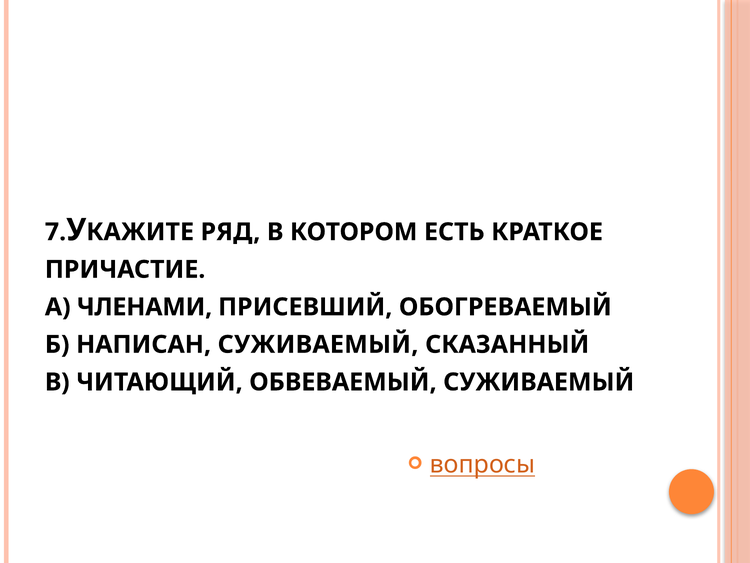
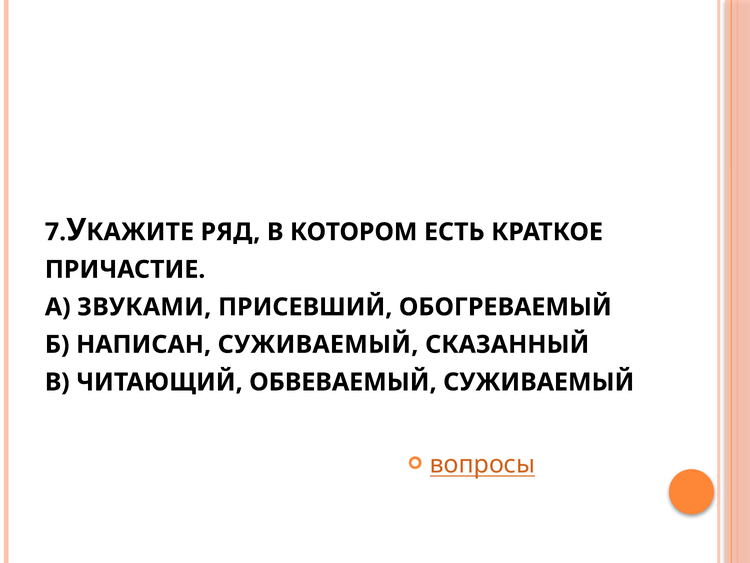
ЧЛЕНАМИ: ЧЛЕНАМИ -> ЗВУКАМИ
